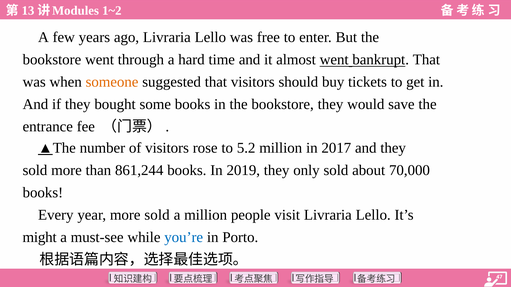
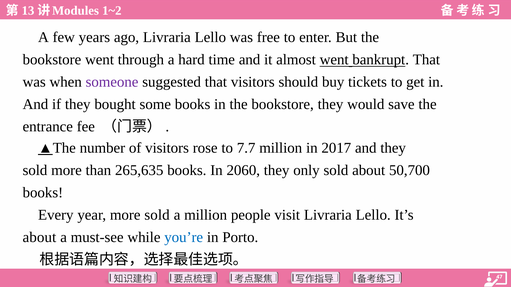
someone colour: orange -> purple
5.2: 5.2 -> 7.7
861,244: 861,244 -> 265,635
2019: 2019 -> 2060
70,000: 70,000 -> 50,700
might at (40, 238): might -> about
